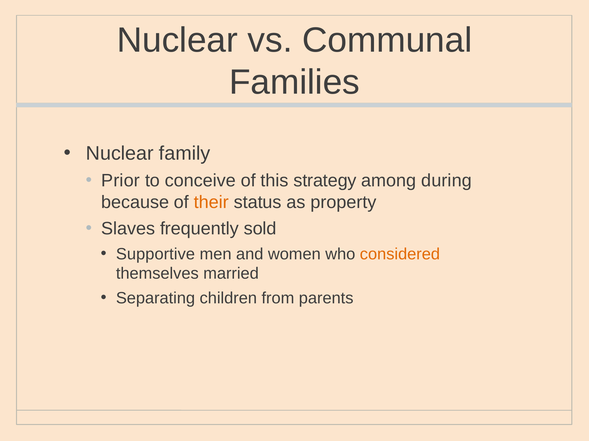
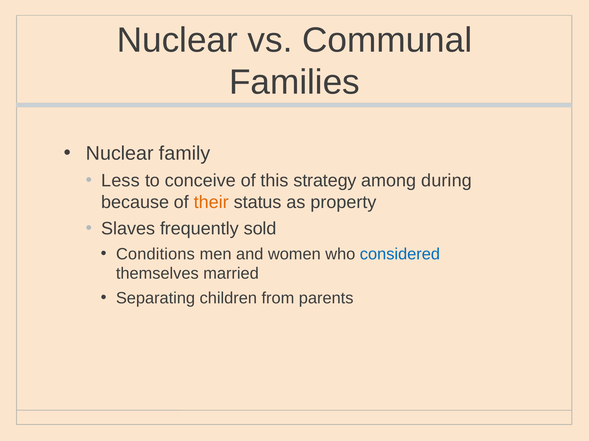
Prior: Prior -> Less
Supportive: Supportive -> Conditions
considered colour: orange -> blue
